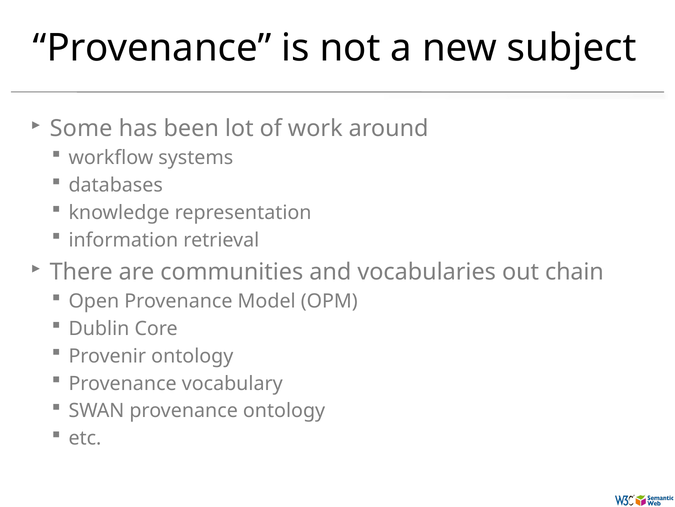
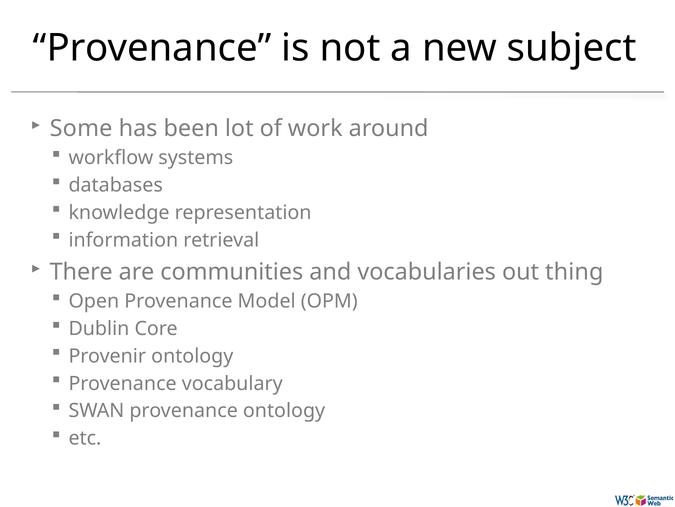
chain: chain -> thing
